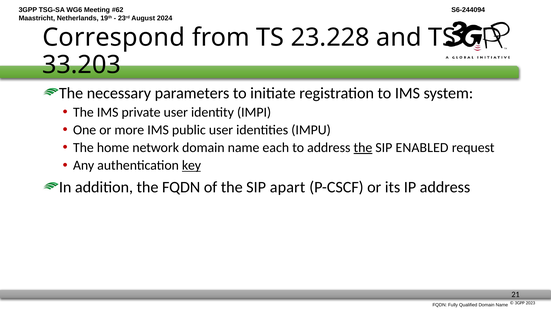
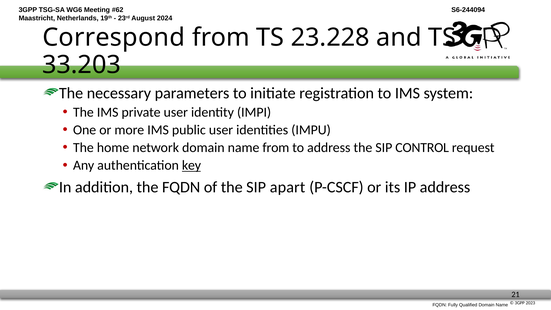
name each: each -> from
the at (363, 148) underline: present -> none
ENABLED: ENABLED -> CONTROL
